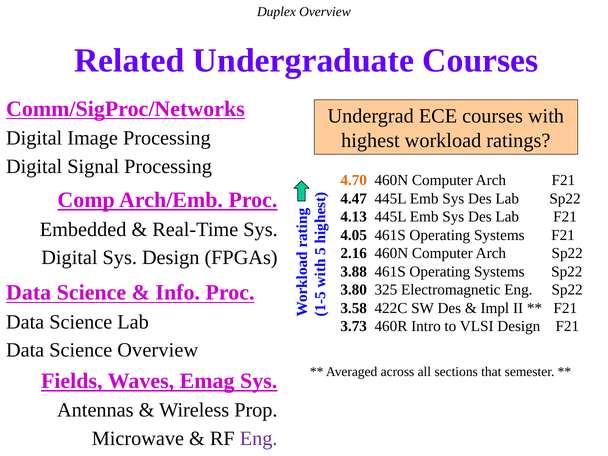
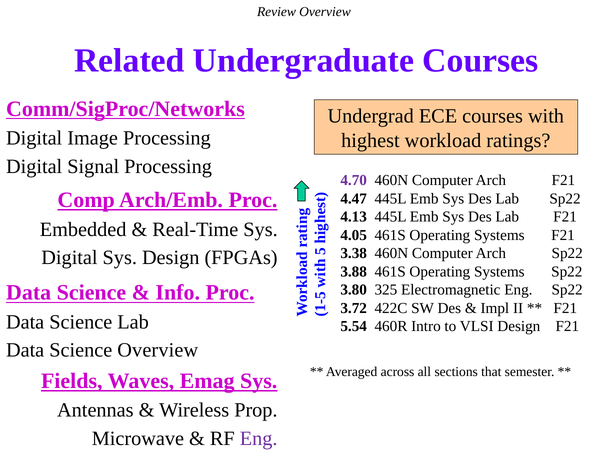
Duplex: Duplex -> Review
4.70 colour: orange -> purple
2.16: 2.16 -> 3.38
3.58: 3.58 -> 3.72
3.73: 3.73 -> 5.54
